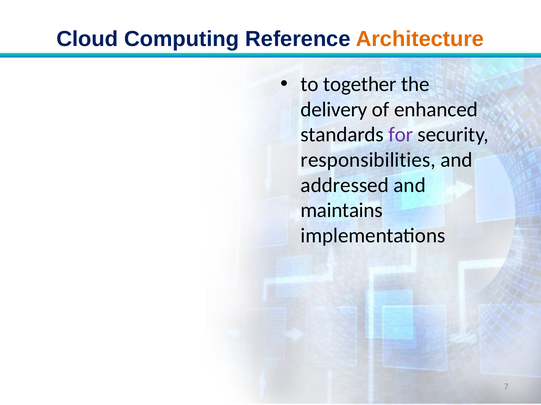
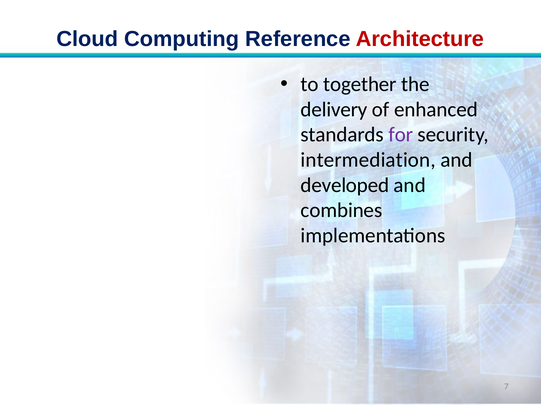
Architecture colour: orange -> red
responsibilities: responsibilities -> intermediation
addressed: addressed -> developed
maintains: maintains -> combines
